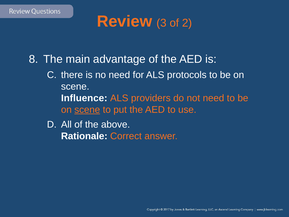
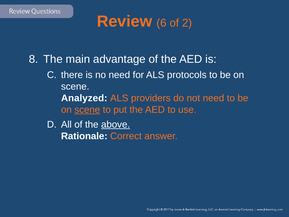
3: 3 -> 6
Influence: Influence -> Analyzed
above underline: none -> present
